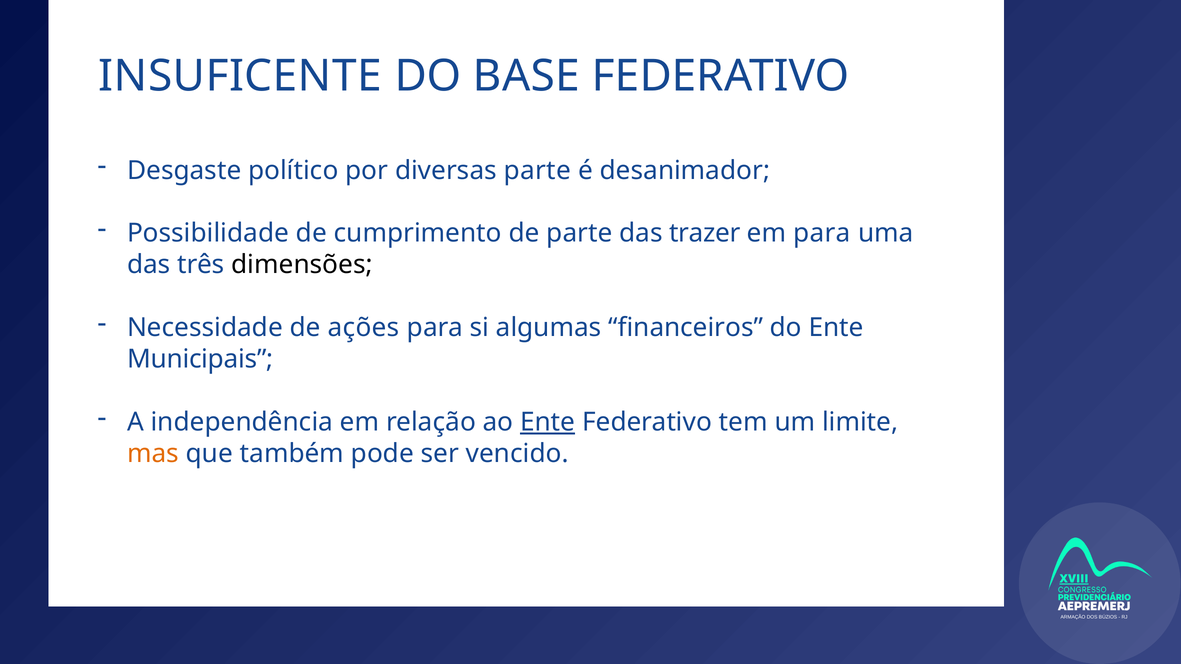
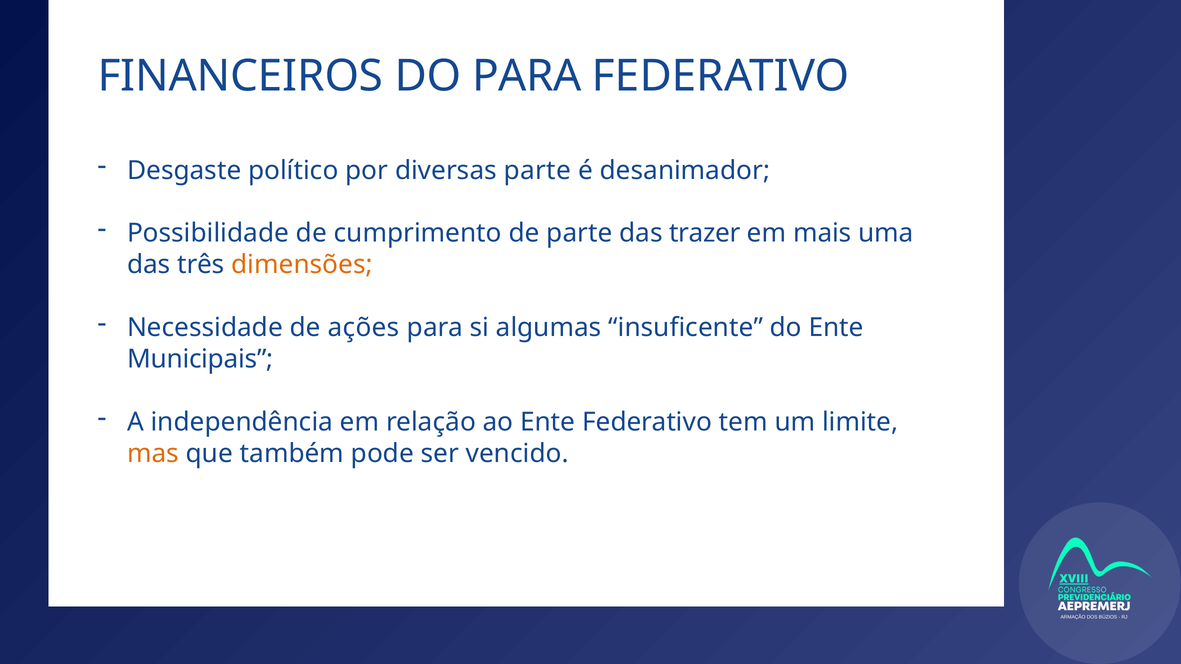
INSUFICENTE: INSUFICENTE -> FINANCEIROS
DO BASE: BASE -> PARA
em para: para -> mais
dimensões colour: black -> orange
financeiros: financeiros -> insuficente
Ente at (548, 422) underline: present -> none
